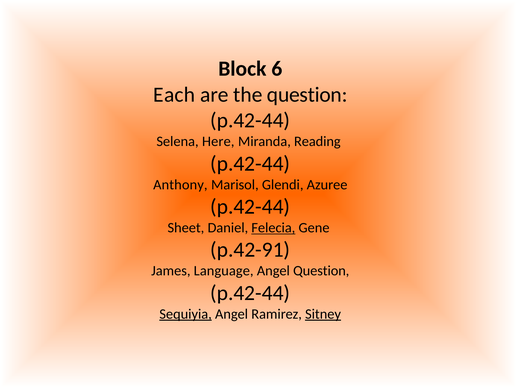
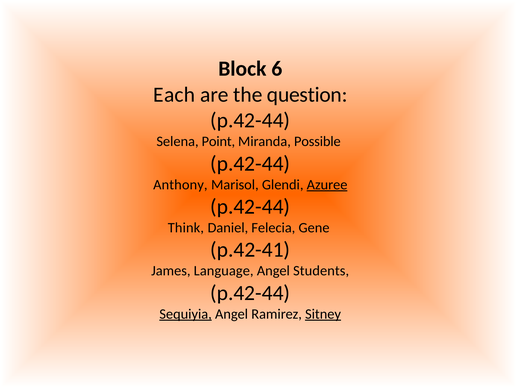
Here: Here -> Point
Reading: Reading -> Possible
Azuree underline: none -> present
Sheet: Sheet -> Think
Felecia underline: present -> none
p.42-91: p.42-91 -> p.42-41
Angel Question: Question -> Students
